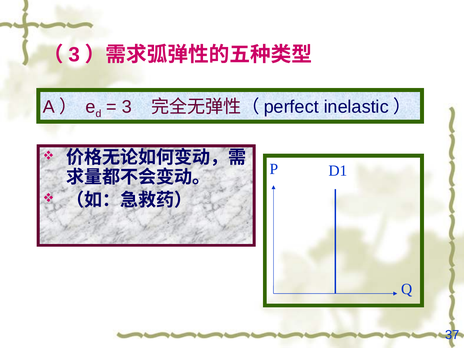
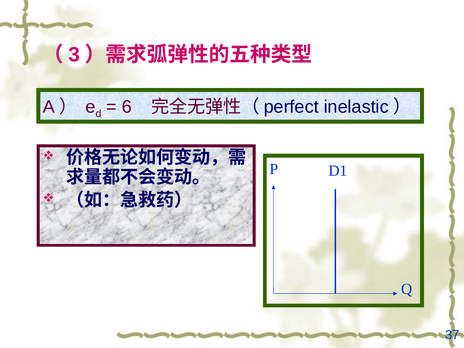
3 at (127, 107): 3 -> 6
